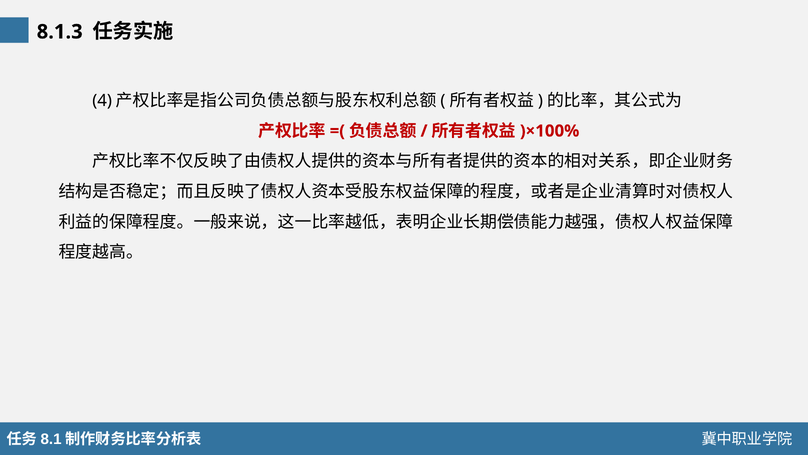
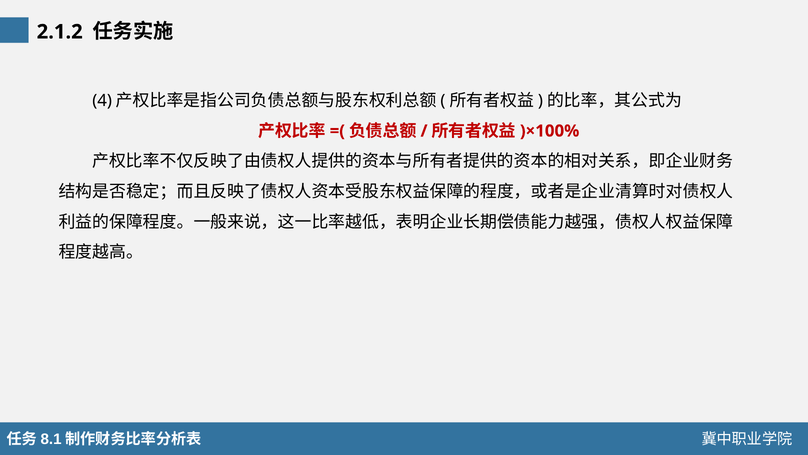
8.1.3: 8.1.3 -> 2.1.2
